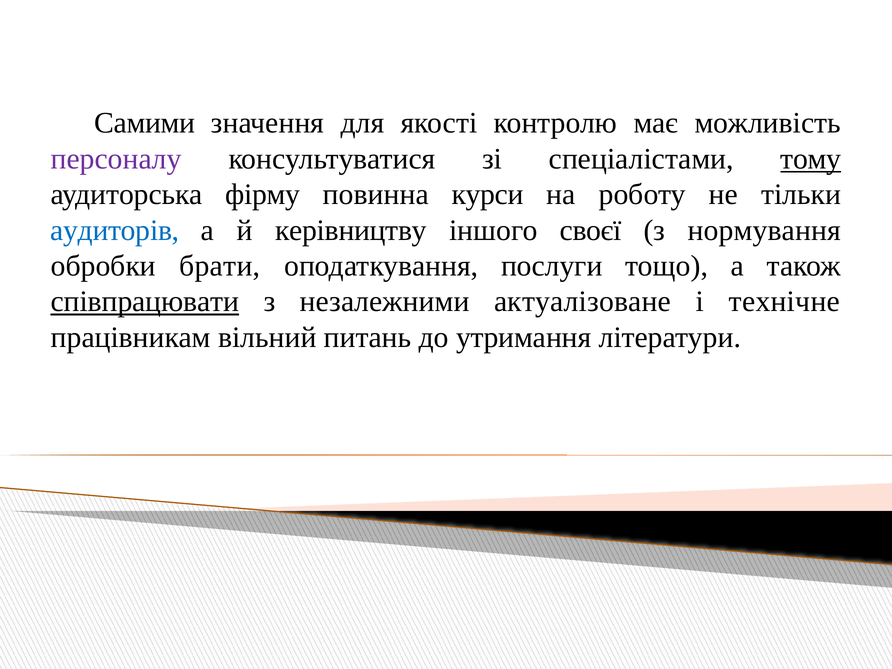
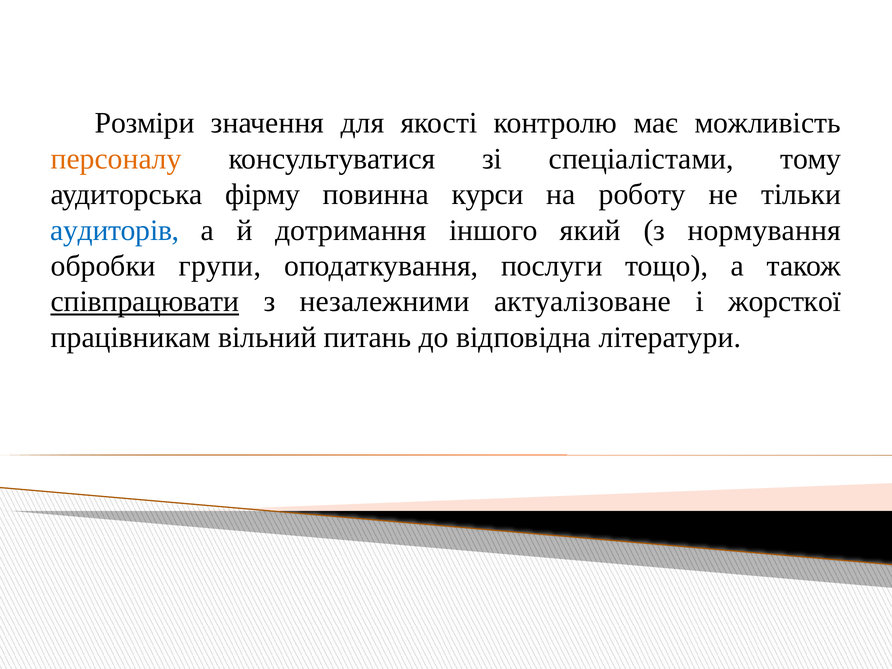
Самими: Самими -> Розміри
персоналу colour: purple -> orange
тому underline: present -> none
керівництву: керівництву -> дотримання
своєї: своєї -> який
брати: брати -> групи
технічне: технічне -> жорсткої
утримання: утримання -> відповідна
